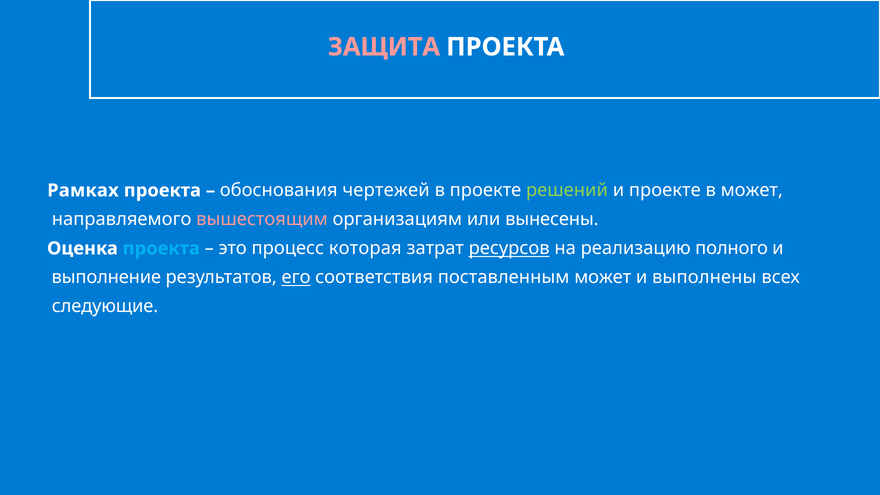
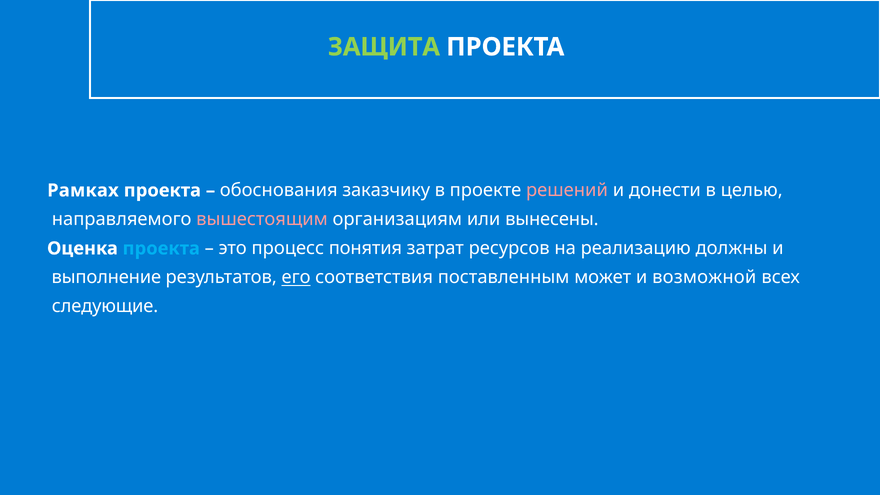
ЗАЩИТА colour: pink -> light green
чертежей: чертежей -> заказчику
решений colour: light green -> pink
и проекте: проекте -> донести
в может: может -> целью
которая: которая -> понятия
ресурсов underline: present -> none
полного: полного -> должны
выполнены: выполнены -> возможной
